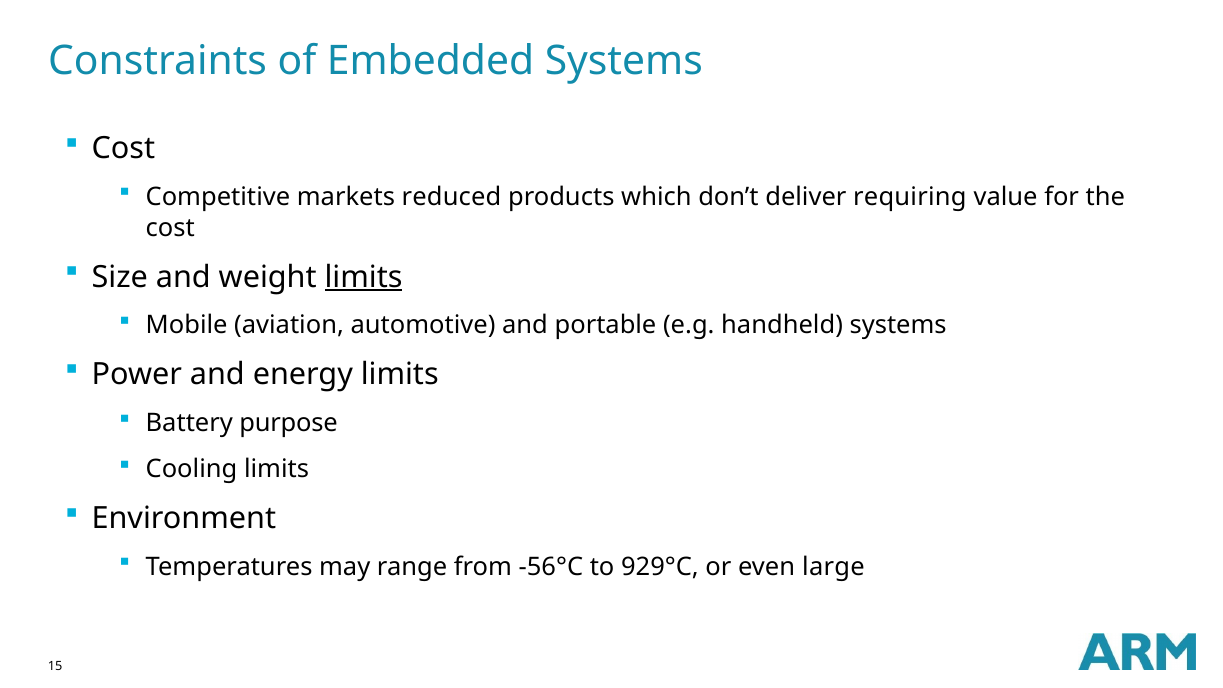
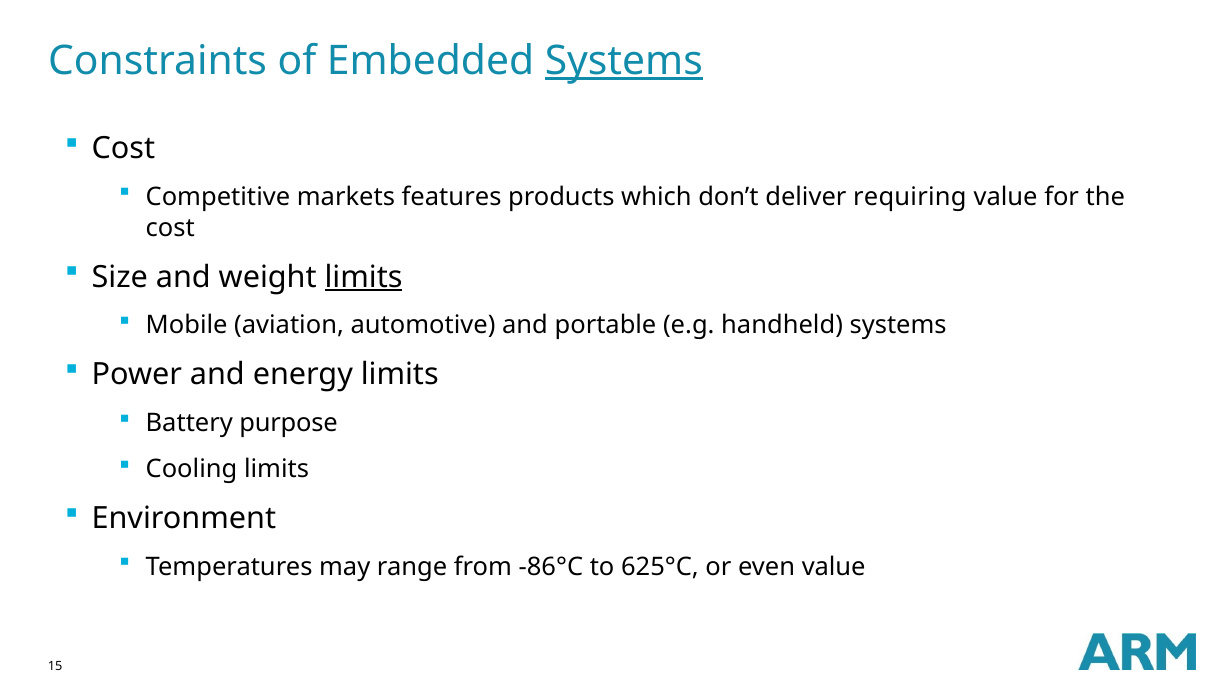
Systems at (624, 61) underline: none -> present
reduced: reduced -> features
-56°C: -56°C -> -86°C
929°C: 929°C -> 625°C
even large: large -> value
